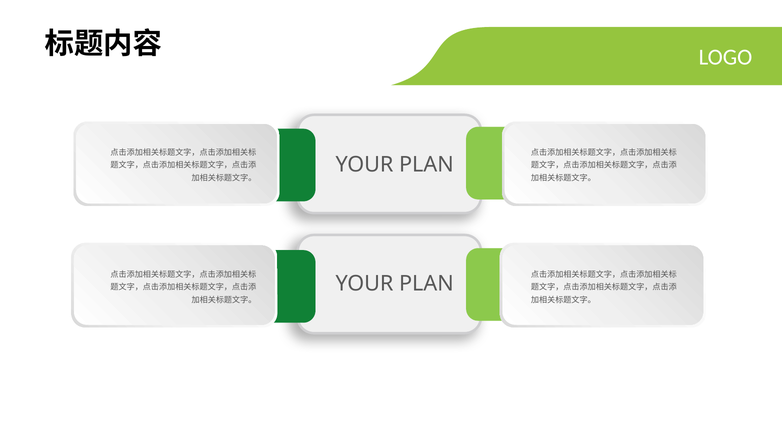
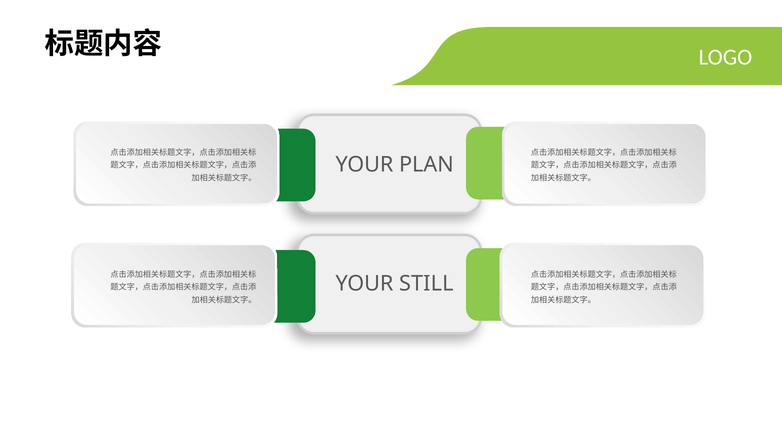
PLAN at (426, 284): PLAN -> STILL
